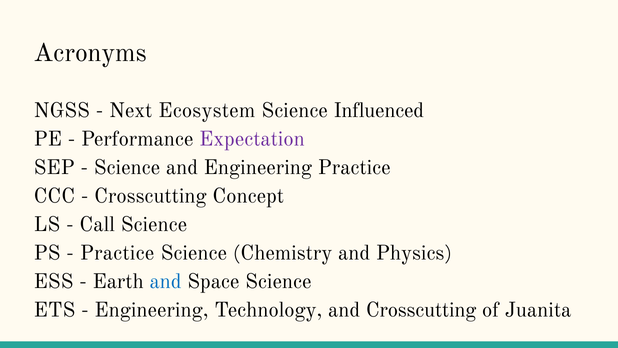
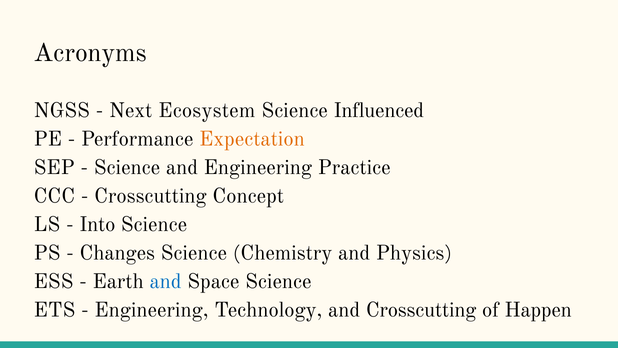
Expectation colour: purple -> orange
Call: Call -> Into
Practice at (117, 253): Practice -> Changes
Juanita: Juanita -> Happen
